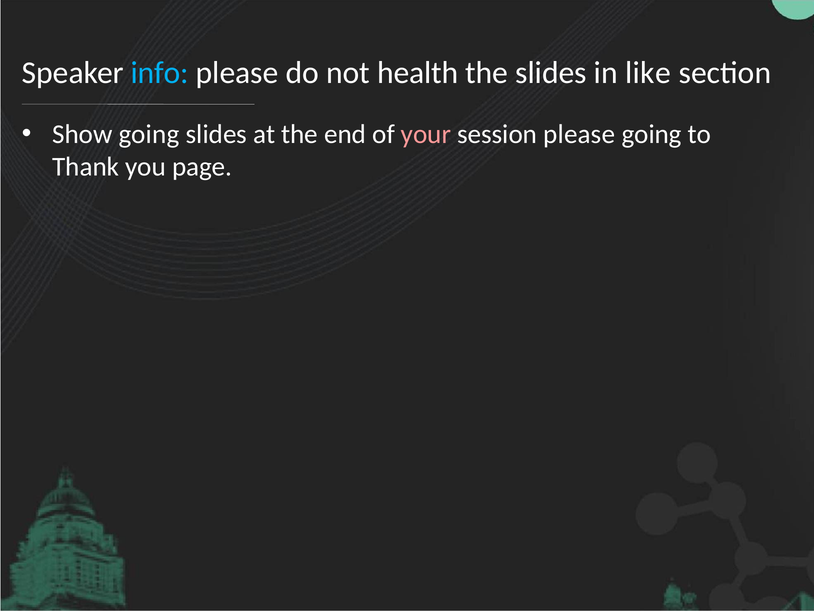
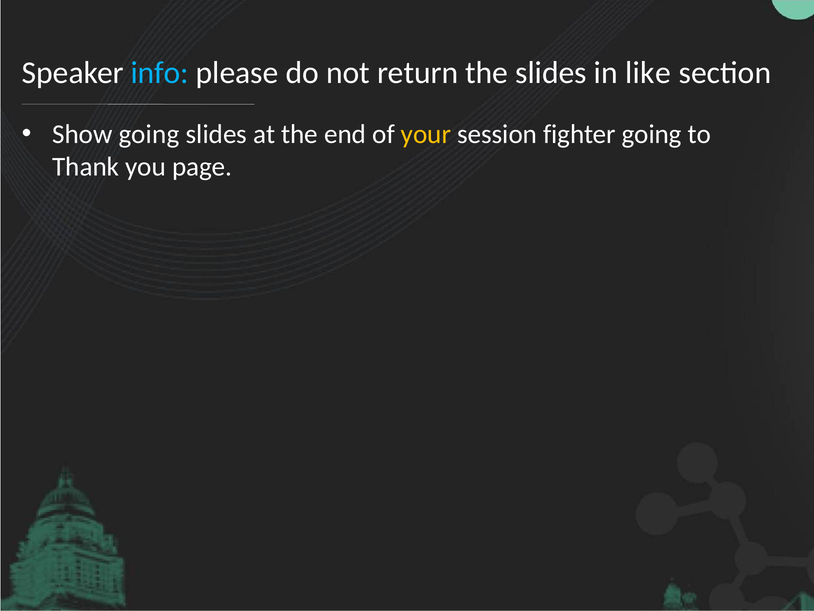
health: health -> return
your colour: pink -> yellow
session please: please -> fighter
